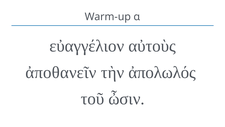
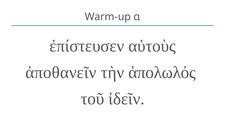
εὐαγγέλιον: εὐαγγέλιον -> ἐπίστευσεν
ὦσιν: ὦσιν -> ἰδεῖν
